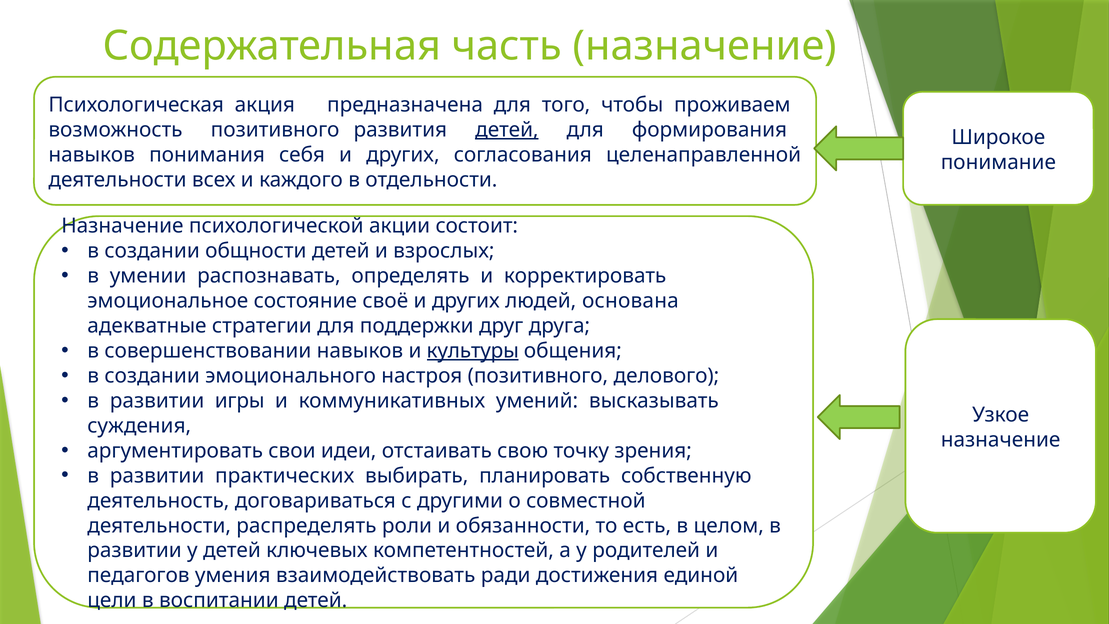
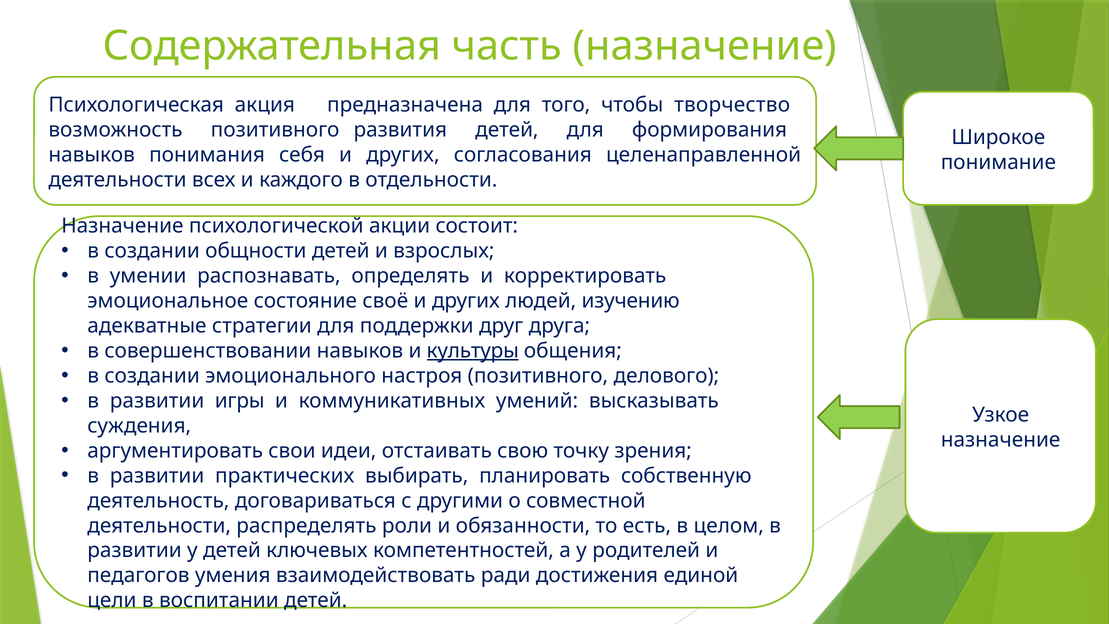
проживаем: проживаем -> творчество
детей at (507, 130) underline: present -> none
основана: основана -> изучению
